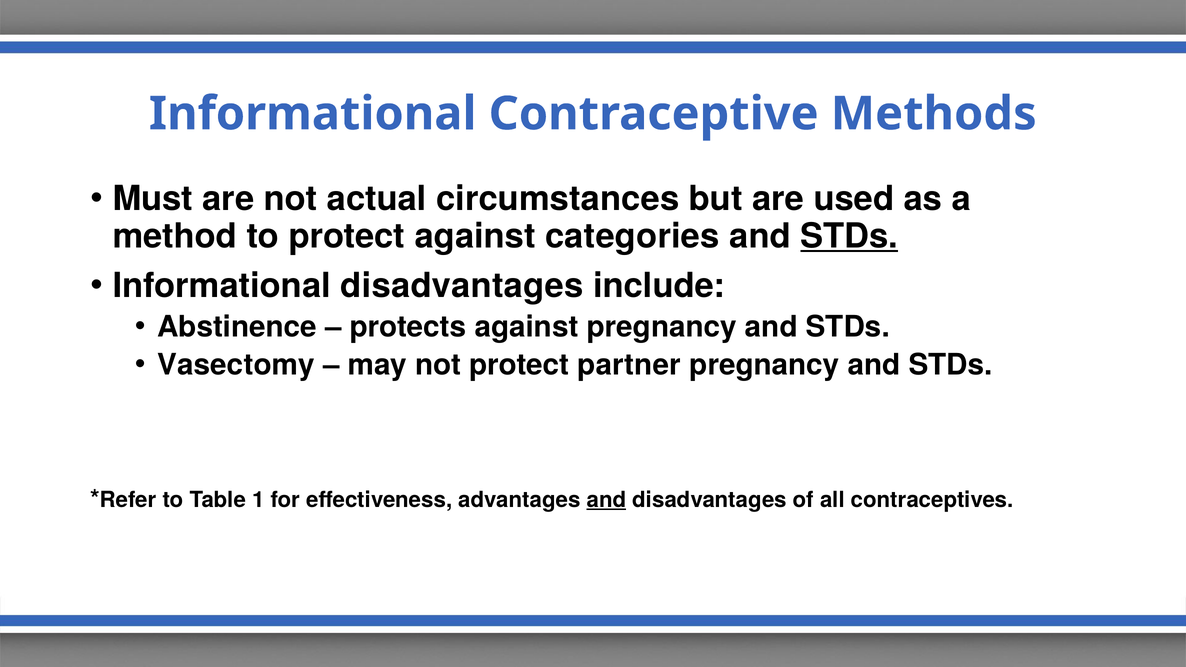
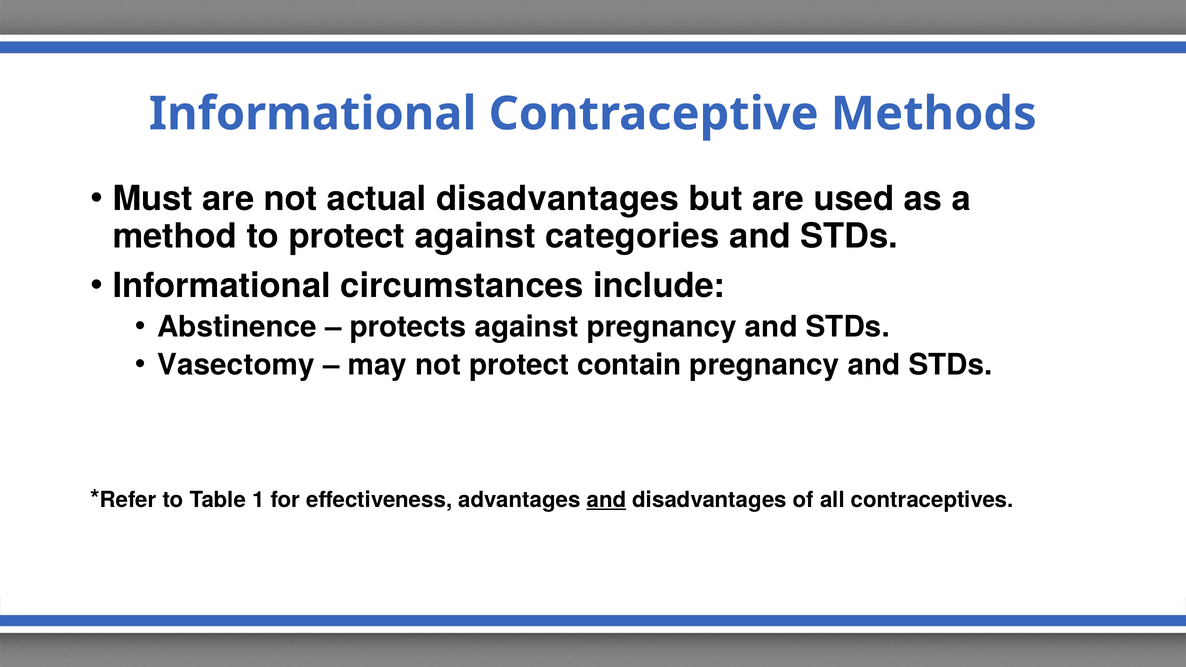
actual circumstances: circumstances -> disadvantages
STDs at (849, 236) underline: present -> none
Informational disadvantages: disadvantages -> circumstances
partner: partner -> contain
